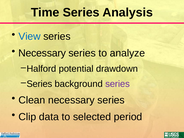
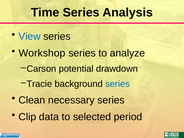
Necessary at (42, 53): Necessary -> Workshop
Halford: Halford -> Carson
Series at (39, 84): Series -> Tracie
series at (118, 84) colour: purple -> blue
